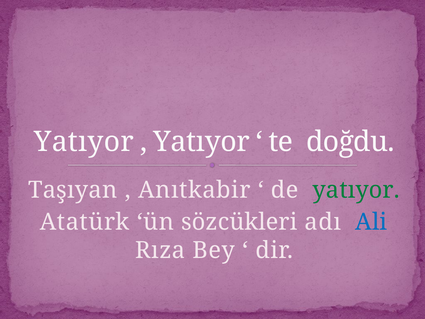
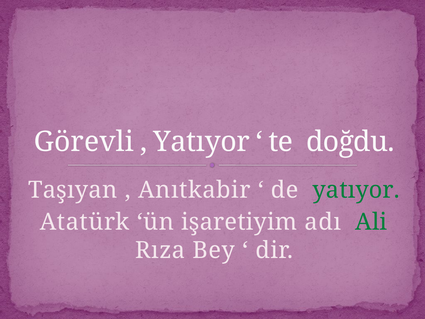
Yatıyor at (84, 142): Yatıyor -> Görevli
sözcükleri: sözcükleri -> işaretiyim
Ali colour: blue -> green
